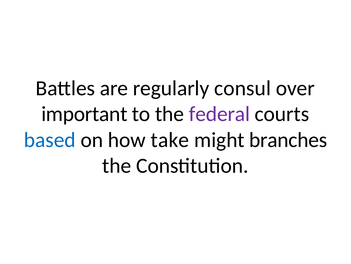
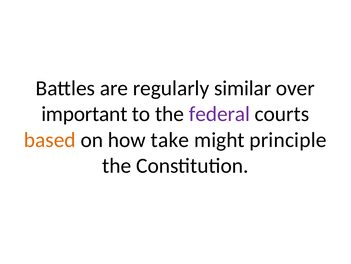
consul: consul -> similar
based colour: blue -> orange
branches: branches -> principle
